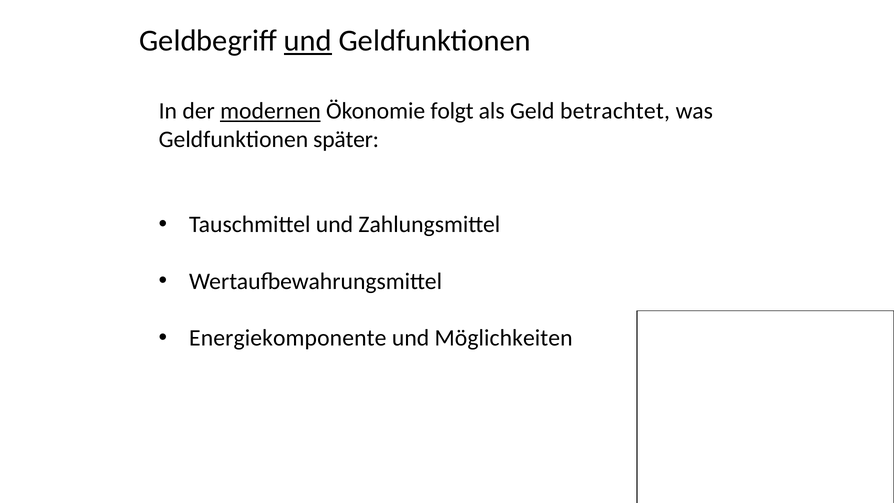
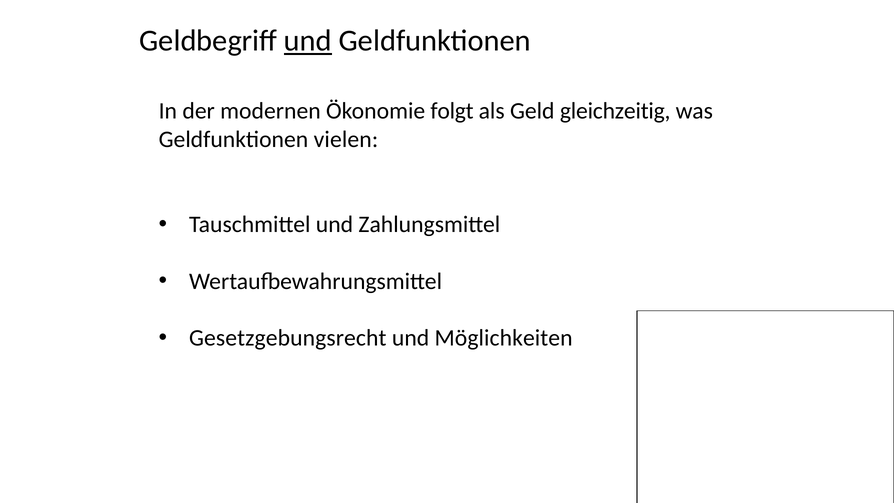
modernen underline: present -> none
betrachtet: betrachtet -> gleichzeitig
später: später -> vielen
Energiekomponente: Energiekomponente -> Gesetzgebungsrecht
